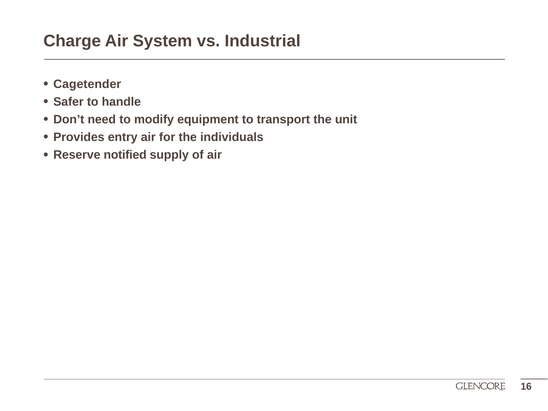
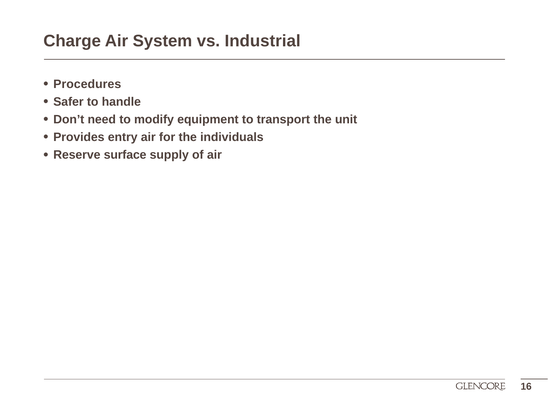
Cagetender: Cagetender -> Procedures
notified: notified -> surface
